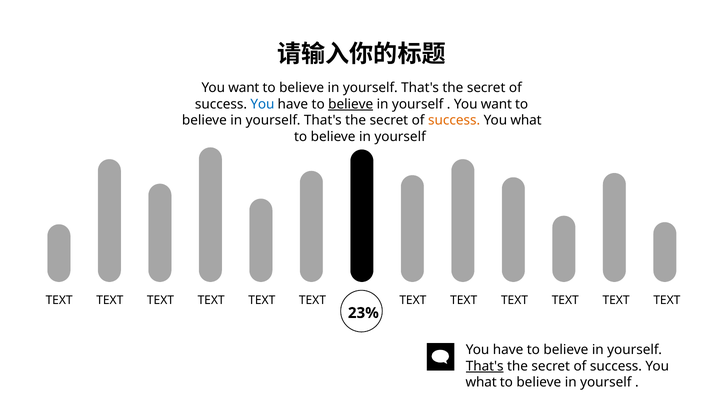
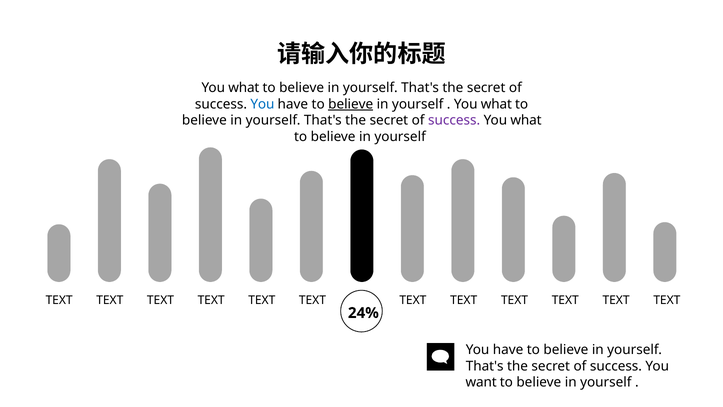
want at (244, 88): want -> what
want at (496, 104): want -> what
success at (454, 120) colour: orange -> purple
23%: 23% -> 24%
That's at (485, 366) underline: present -> none
what at (481, 382): what -> want
